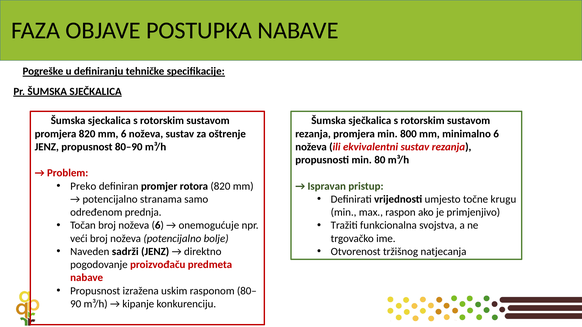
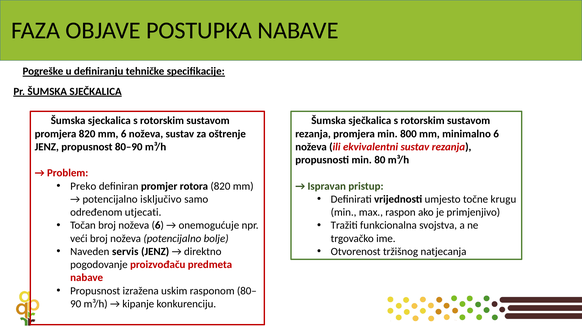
stranama: stranama -> isključivo
prednja: prednja -> utjecati
sadrži: sadrži -> servis
